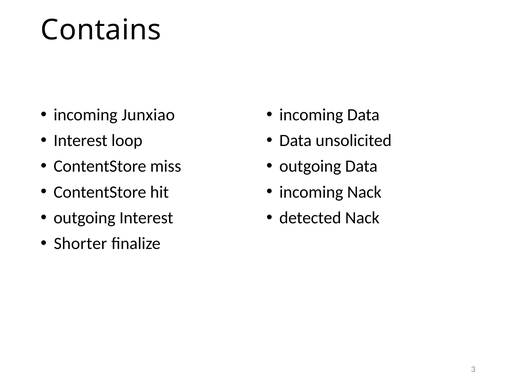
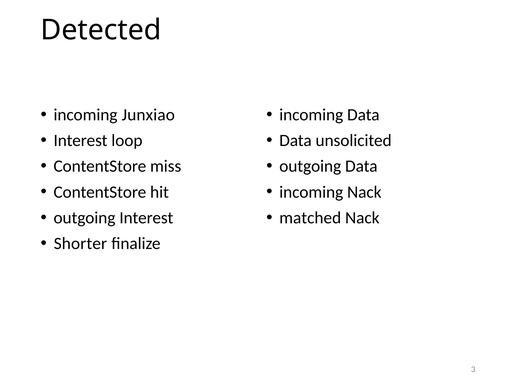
Contains: Contains -> Detected
detected: detected -> matched
